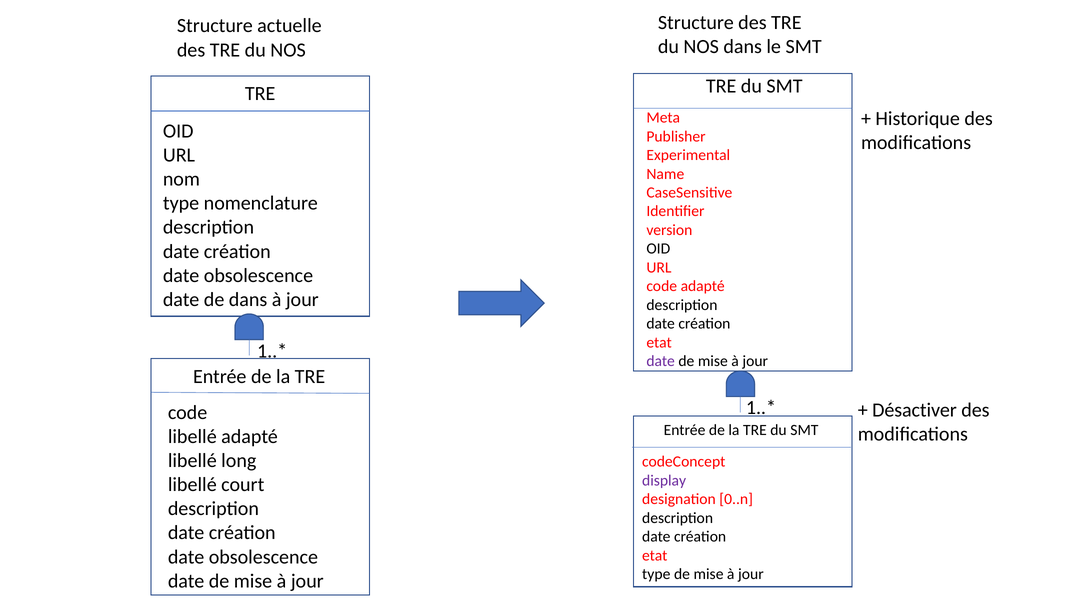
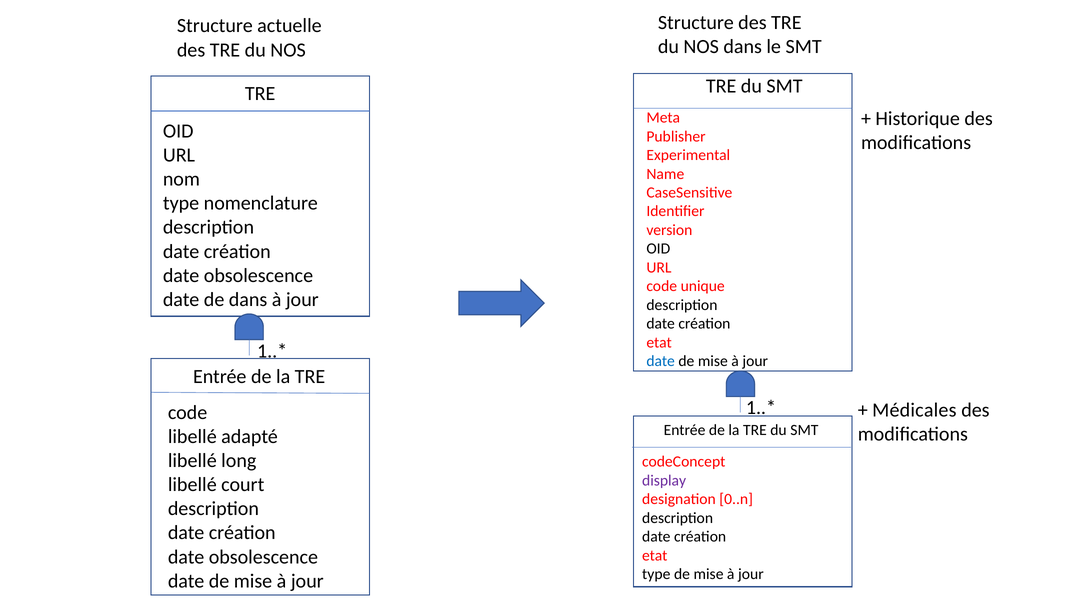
code adapté: adapté -> unique
date at (661, 361) colour: purple -> blue
Désactiver: Désactiver -> Médicales
